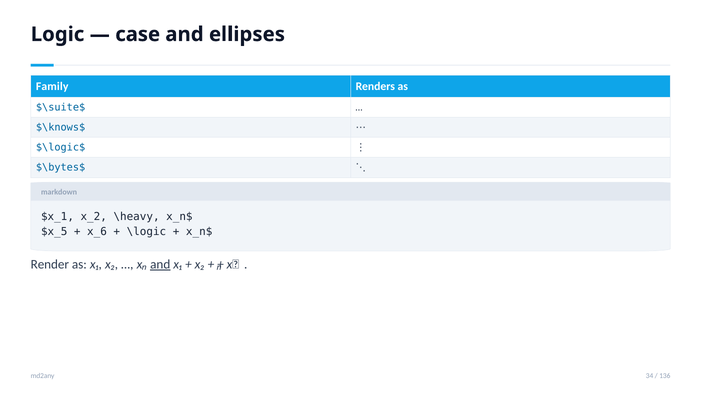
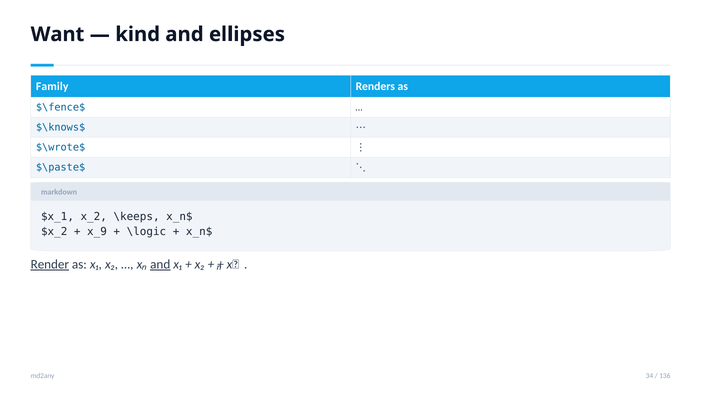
Logic: Logic -> Want
case: case -> kind
$\suite$: $\suite$ -> $\fence$
$\logic$: $\logic$ -> $\wrote$
$\bytes$: $\bytes$ -> $\paste$
\heavy: \heavy -> \keeps
$x_5: $x_5 -> $x_2
x_6: x_6 -> x_9
Render underline: none -> present
